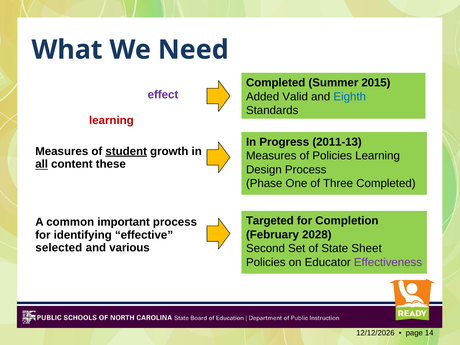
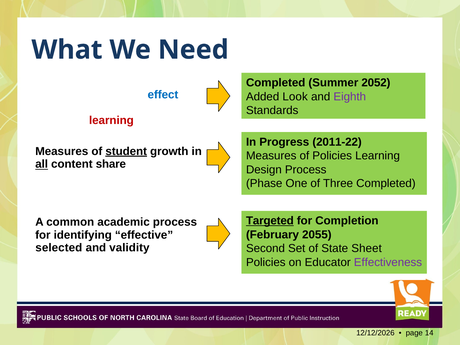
2015: 2015 -> 2052
effect colour: purple -> blue
Valid: Valid -> Look
Eighth colour: blue -> purple
2011-13: 2011-13 -> 2011-22
these: these -> share
Targeted underline: none -> present
important: important -> academic
2028: 2028 -> 2055
various: various -> validity
